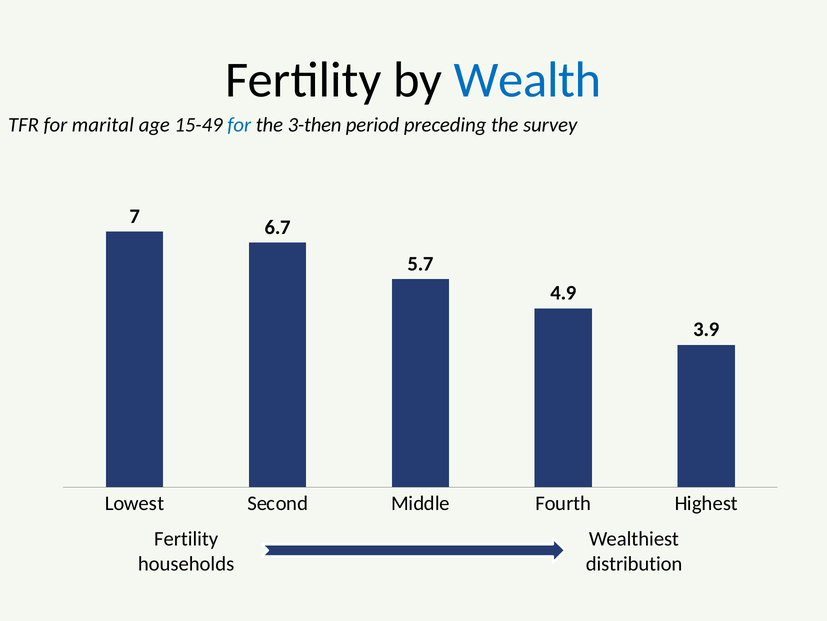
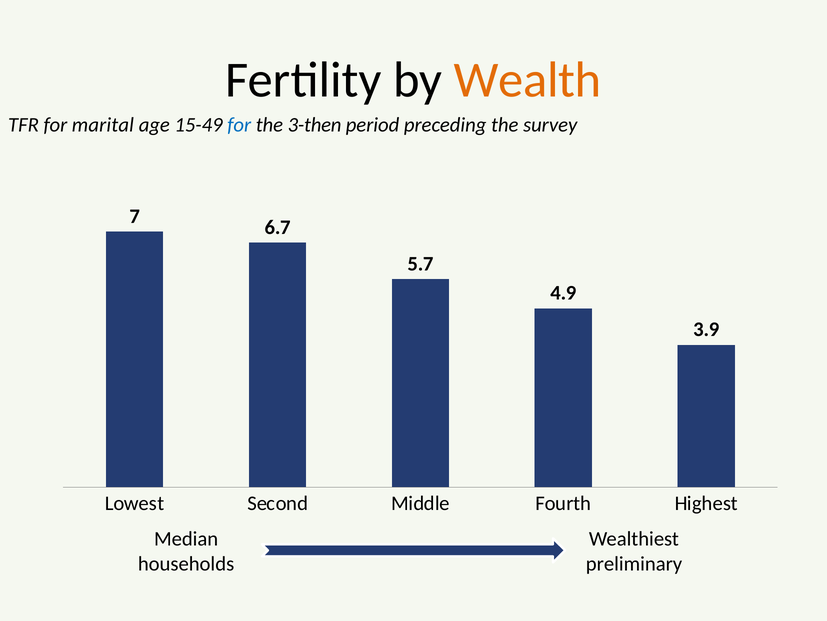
Wealth colour: blue -> orange
Fertility at (186, 538): Fertility -> Median
distribution: distribution -> preliminary
